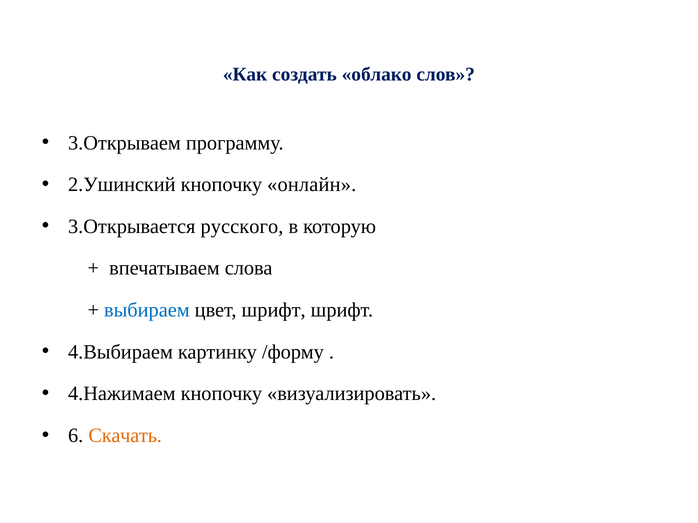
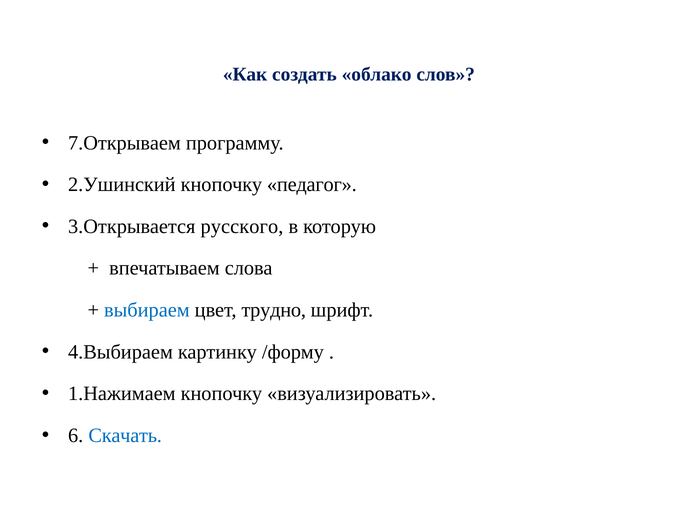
3.Открываем: 3.Открываем -> 7.Открываем
онлайн: онлайн -> педагог
цвет шрифт: шрифт -> трудно
4.Нажимаем: 4.Нажимаем -> 1.Нажимаем
Скачать colour: orange -> blue
